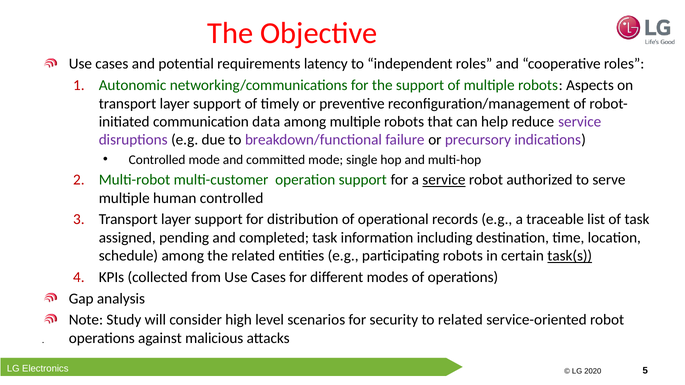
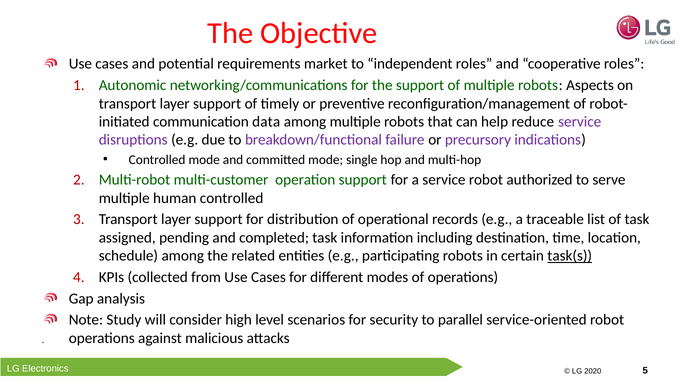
latency: latency -> market
service at (444, 180) underline: present -> none
to related: related -> parallel
